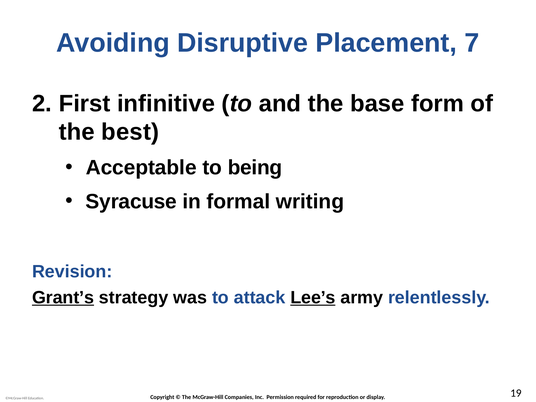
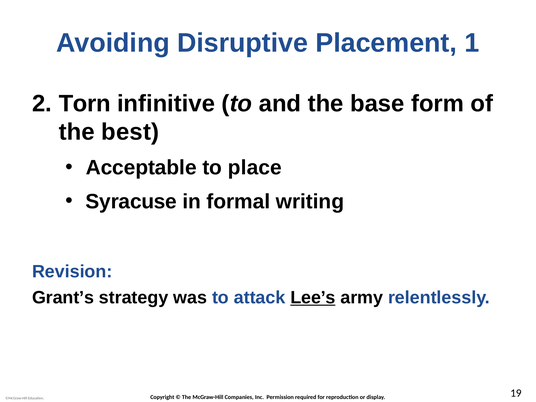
7: 7 -> 1
First: First -> Torn
being: being -> place
Grant’s underline: present -> none
